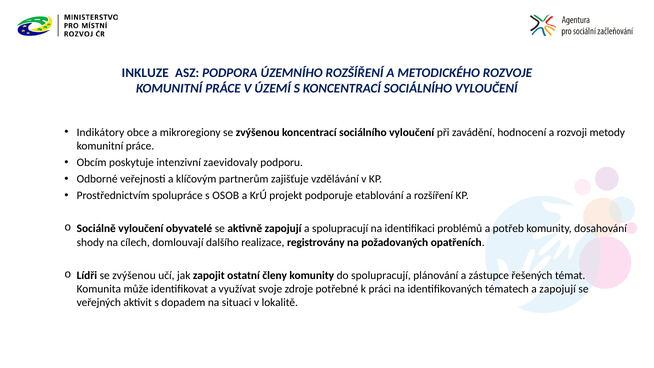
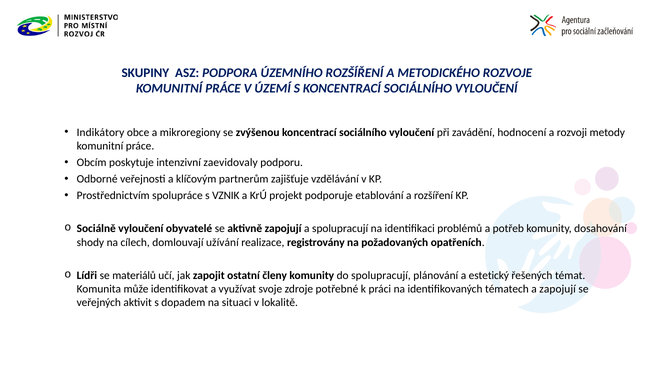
INKLUZE: INKLUZE -> SKUPINY
OSOB: OSOB -> VZNIK
dalšího: dalšího -> užívání
Lídři se zvýšenou: zvýšenou -> materiálů
zástupce: zástupce -> estetický
